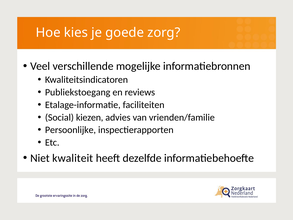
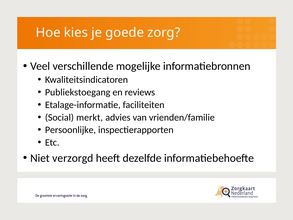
kiezen: kiezen -> merkt
kwaliteit: kwaliteit -> verzorgd
